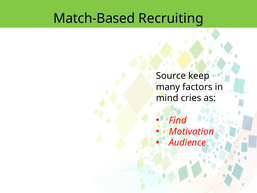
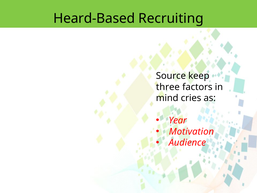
Match-Based: Match-Based -> Heard-Based
many: many -> three
Find: Find -> Year
